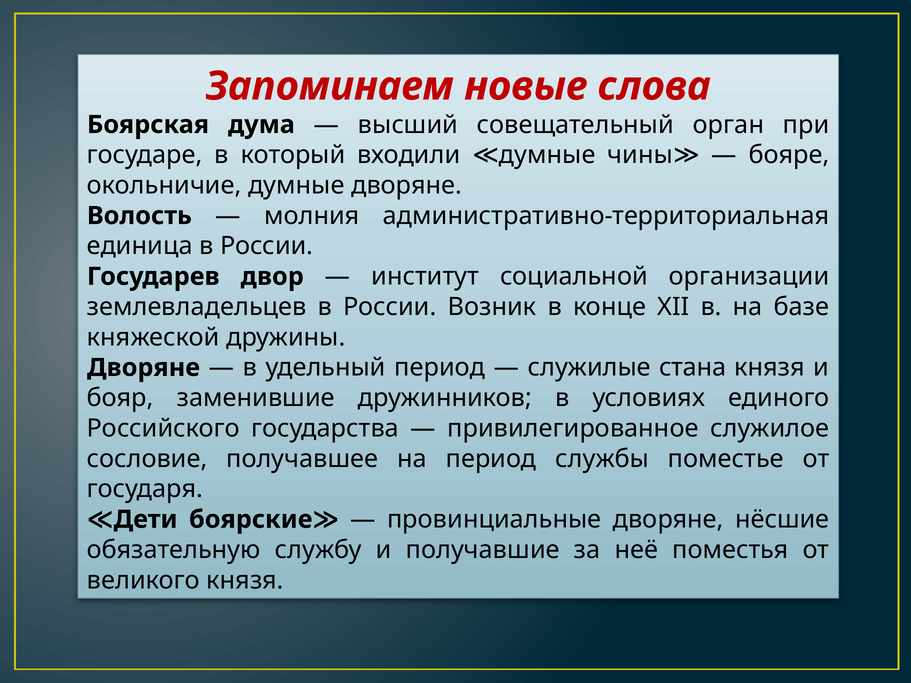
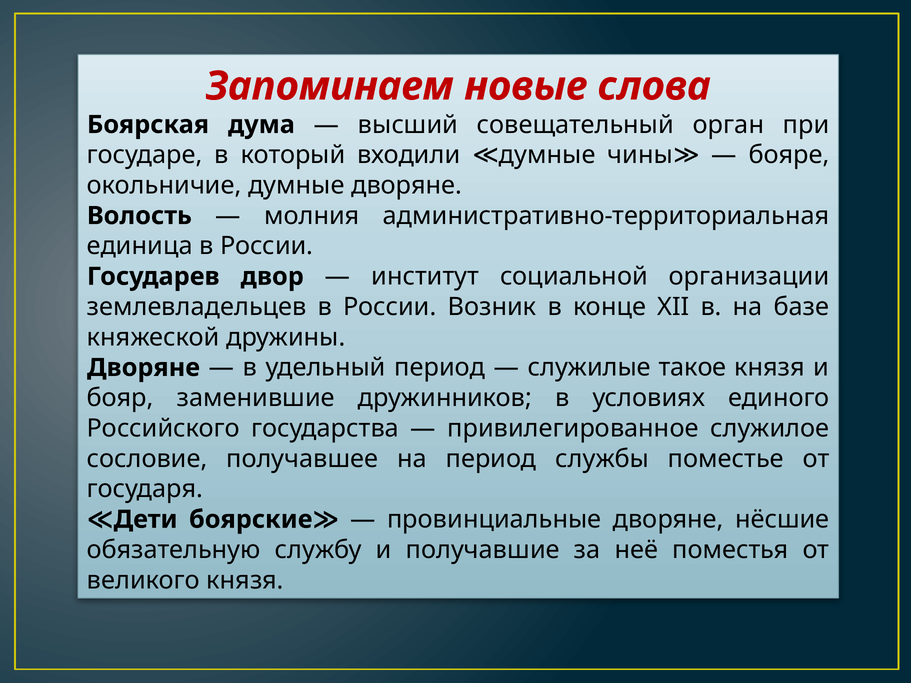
стана: стана -> такое
